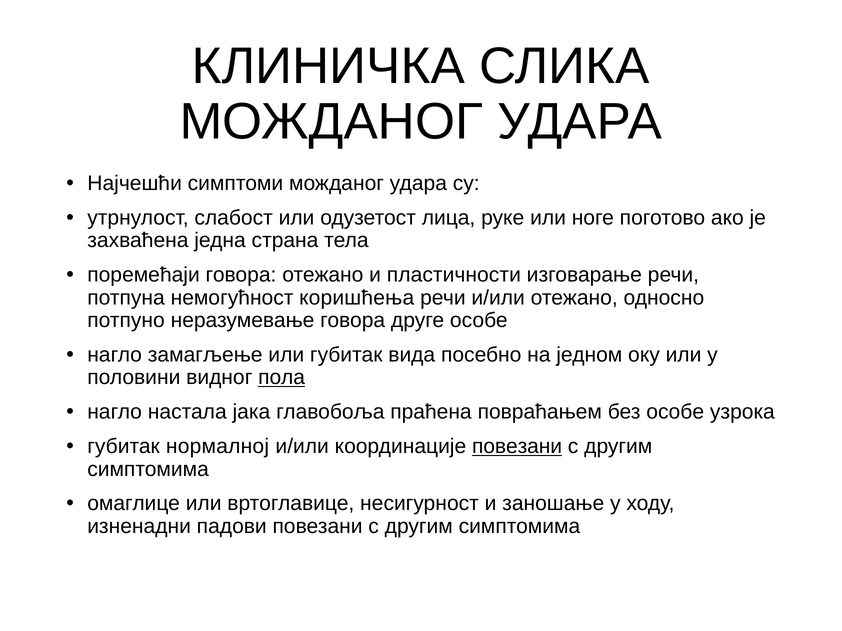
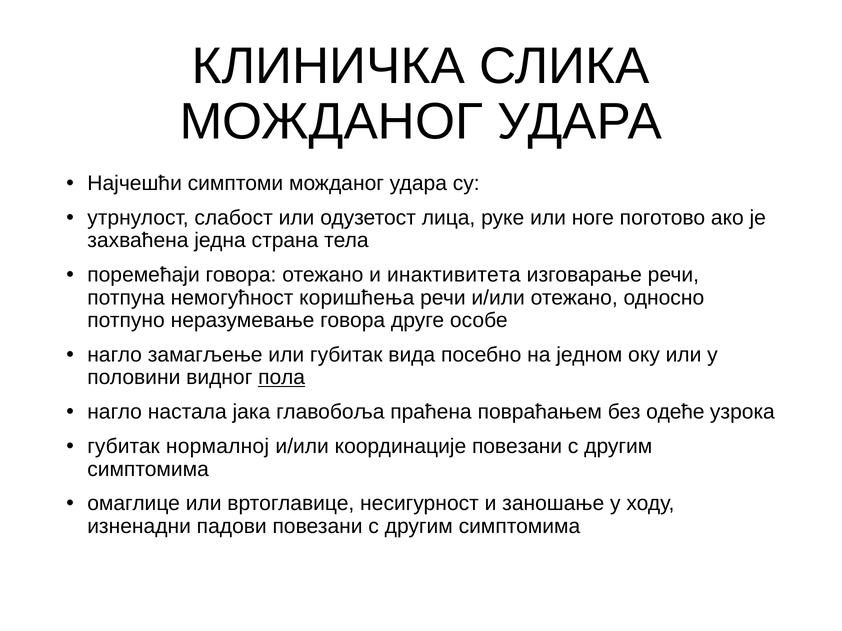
пластичности: пластичности -> инактивитета
без особе: особе -> одеће
повезани at (517, 447) underline: present -> none
